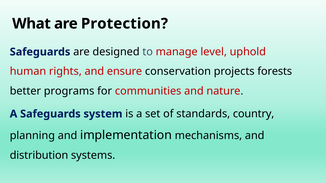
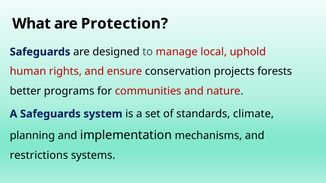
level: level -> local
country: country -> climate
distribution: distribution -> restrictions
